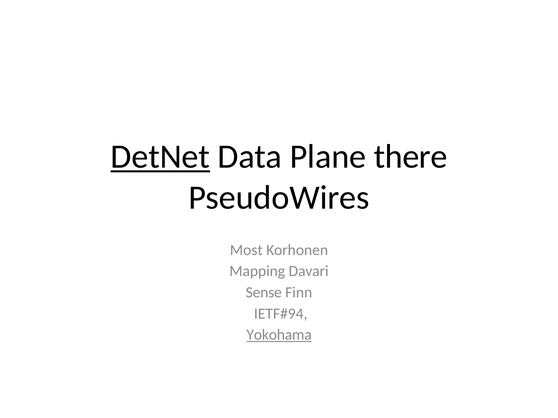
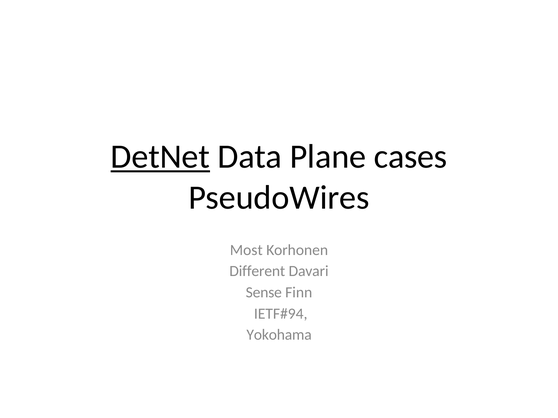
there: there -> cases
Mapping: Mapping -> Different
Yokohama underline: present -> none
